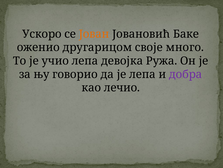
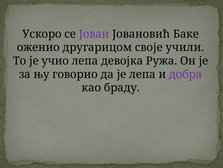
Јован colour: orange -> purple
много: много -> учили
лечио: лечио -> браду
